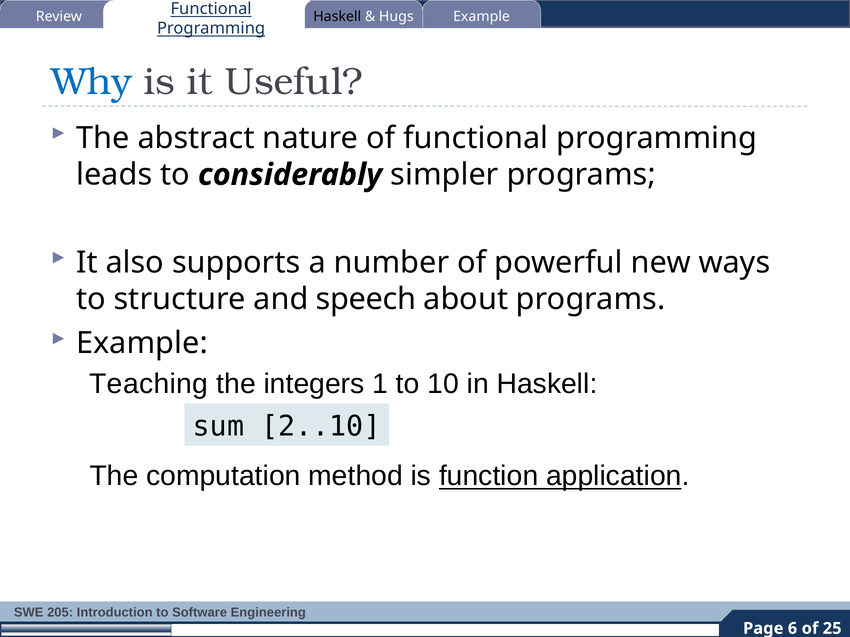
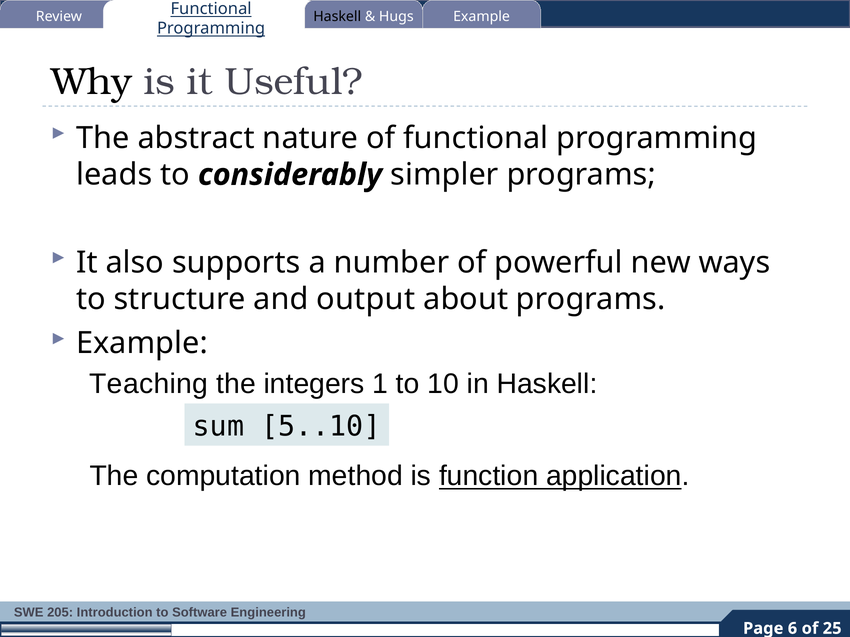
Why colour: blue -> black
speech: speech -> output
2..10: 2..10 -> 5..10
